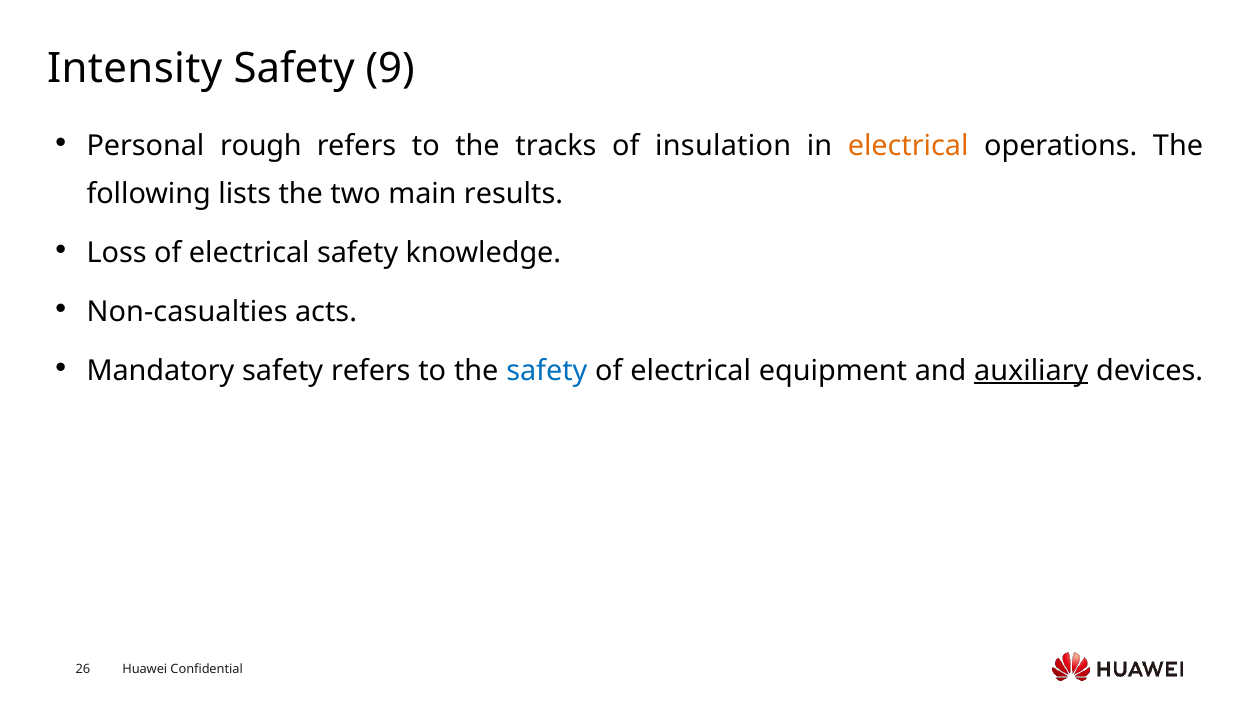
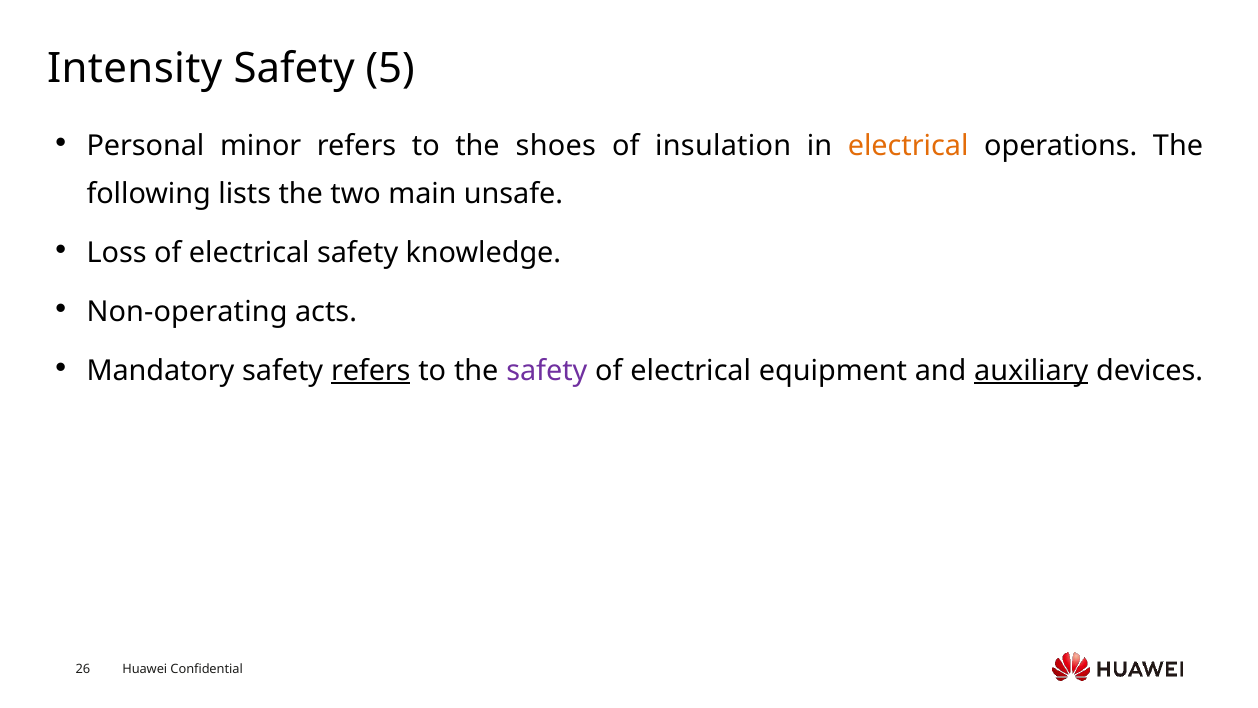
9: 9 -> 5
rough: rough -> minor
tracks: tracks -> shoes
results: results -> unsafe
Non-casualties: Non-casualties -> Non-operating
refers at (371, 371) underline: none -> present
safety at (547, 371) colour: blue -> purple
